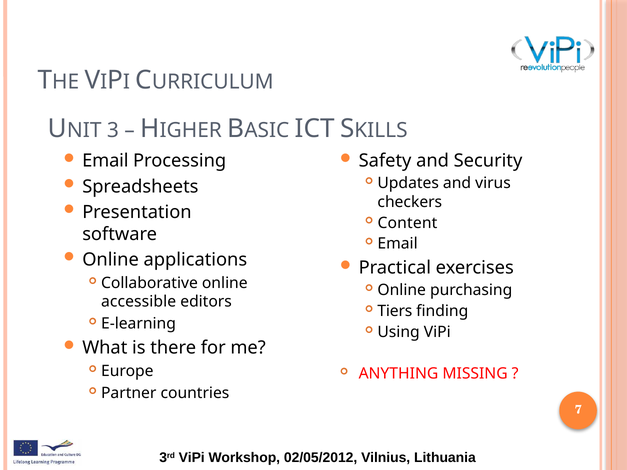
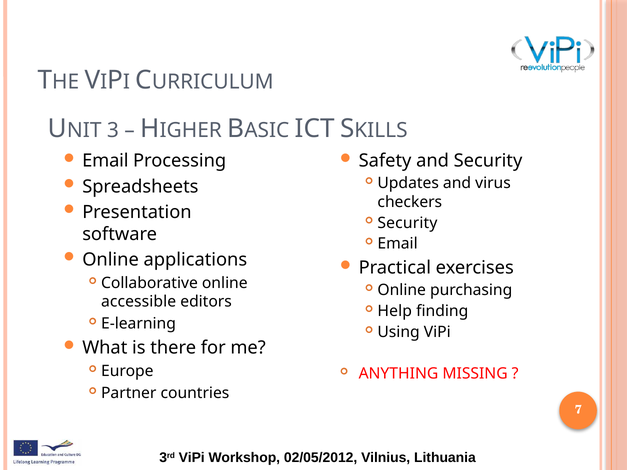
Content at (407, 223): Content -> Security
Tiers: Tiers -> Help
